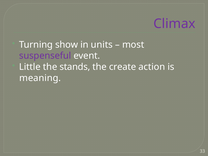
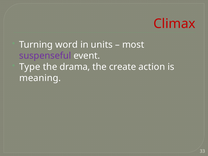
Climax colour: purple -> red
show: show -> word
Little: Little -> Type
stands: stands -> drama
